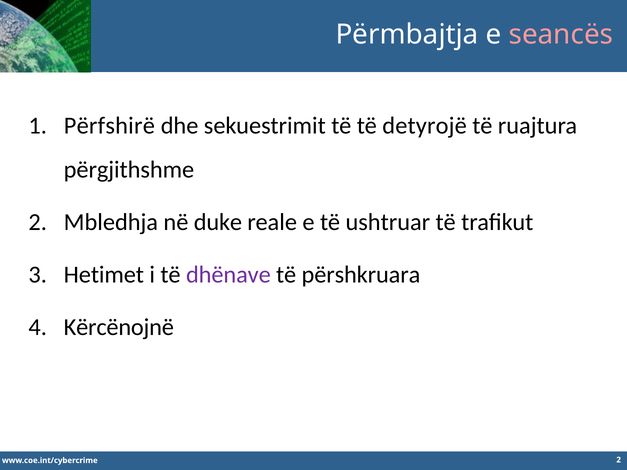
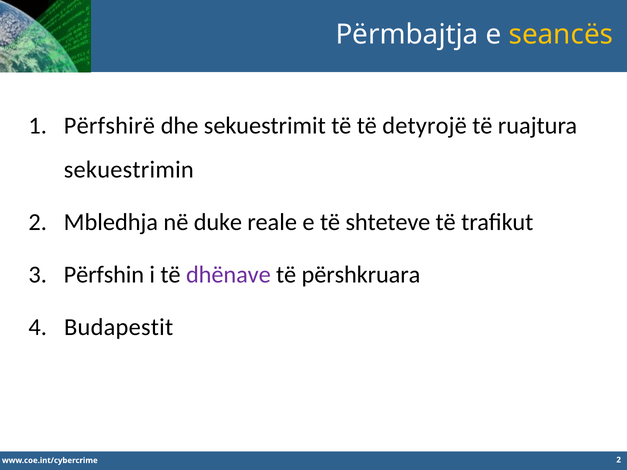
seancës colour: pink -> yellow
përgjithshme: përgjithshme -> sekuestrimin
ushtruar: ushtruar -> shteteve
Hetimet: Hetimet -> Përfshin
Kërcënojnë: Kërcënojnë -> Budapestit
